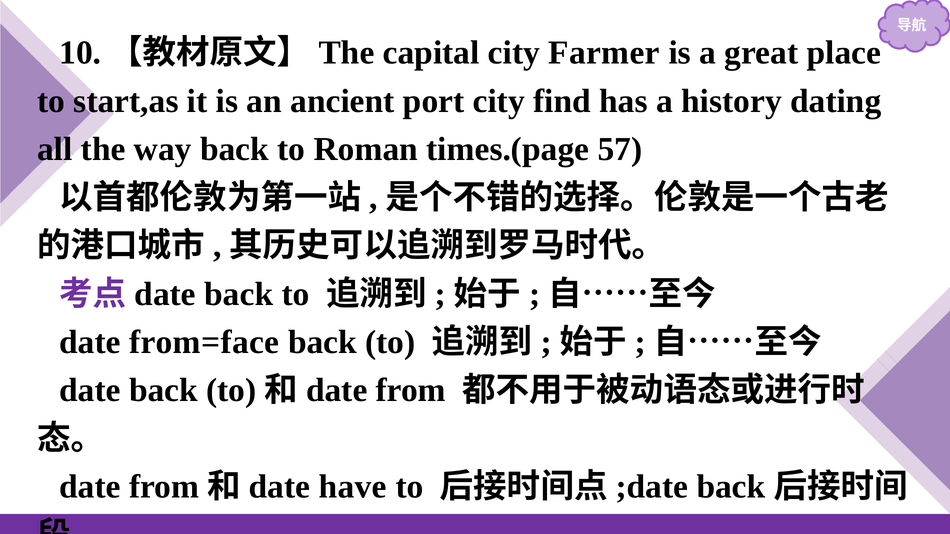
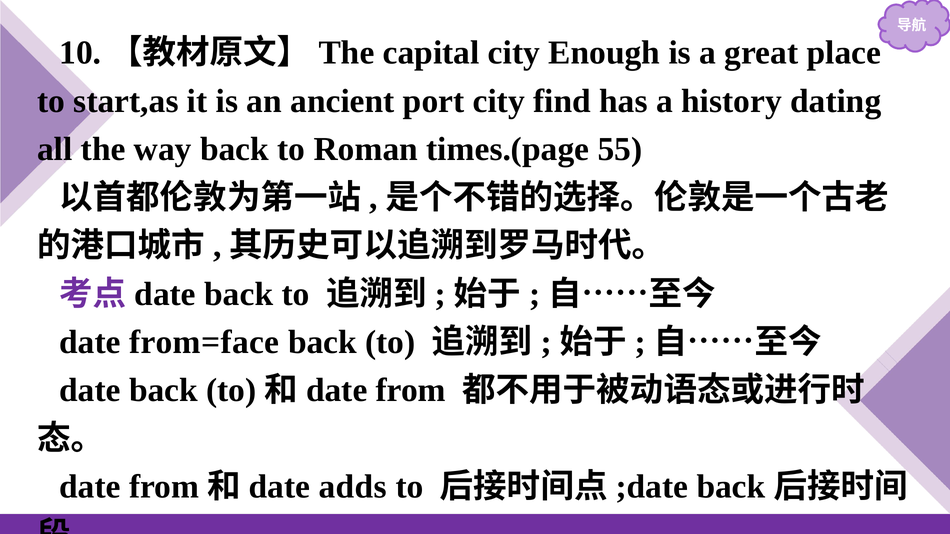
Farmer: Farmer -> Enough
57: 57 -> 55
have: have -> adds
